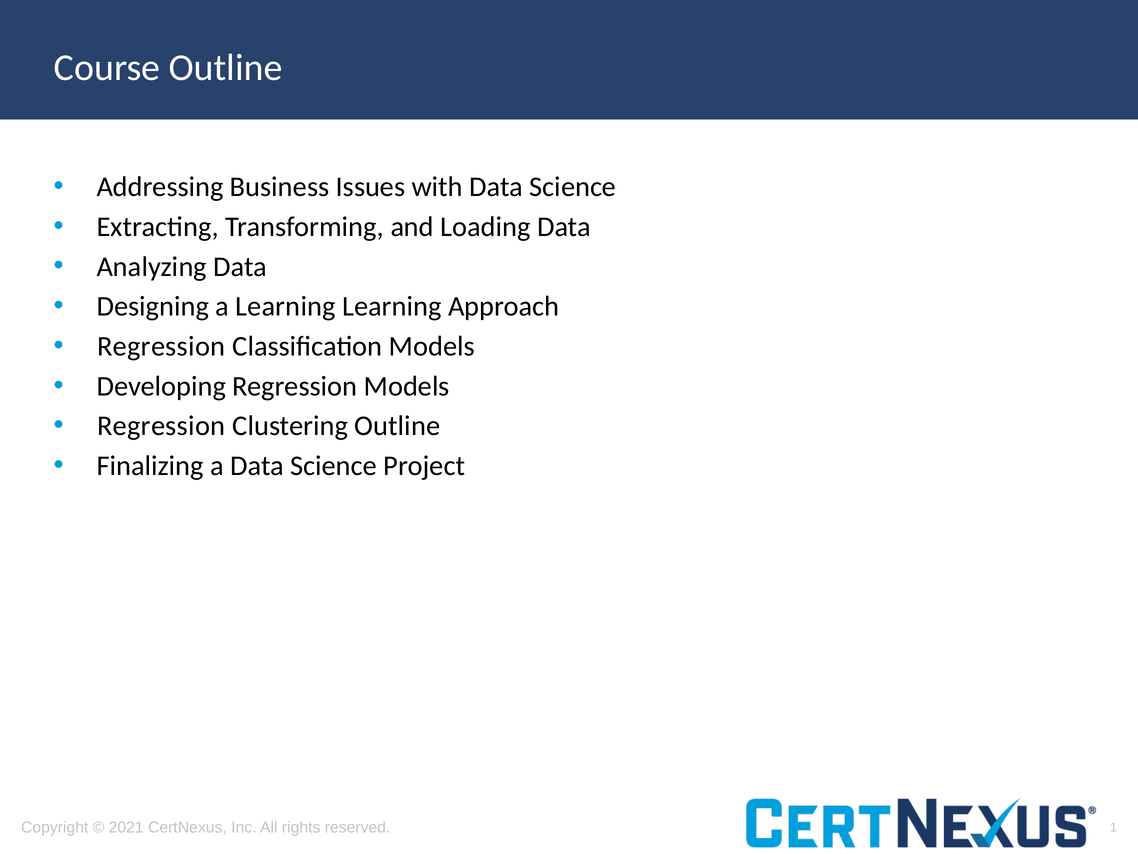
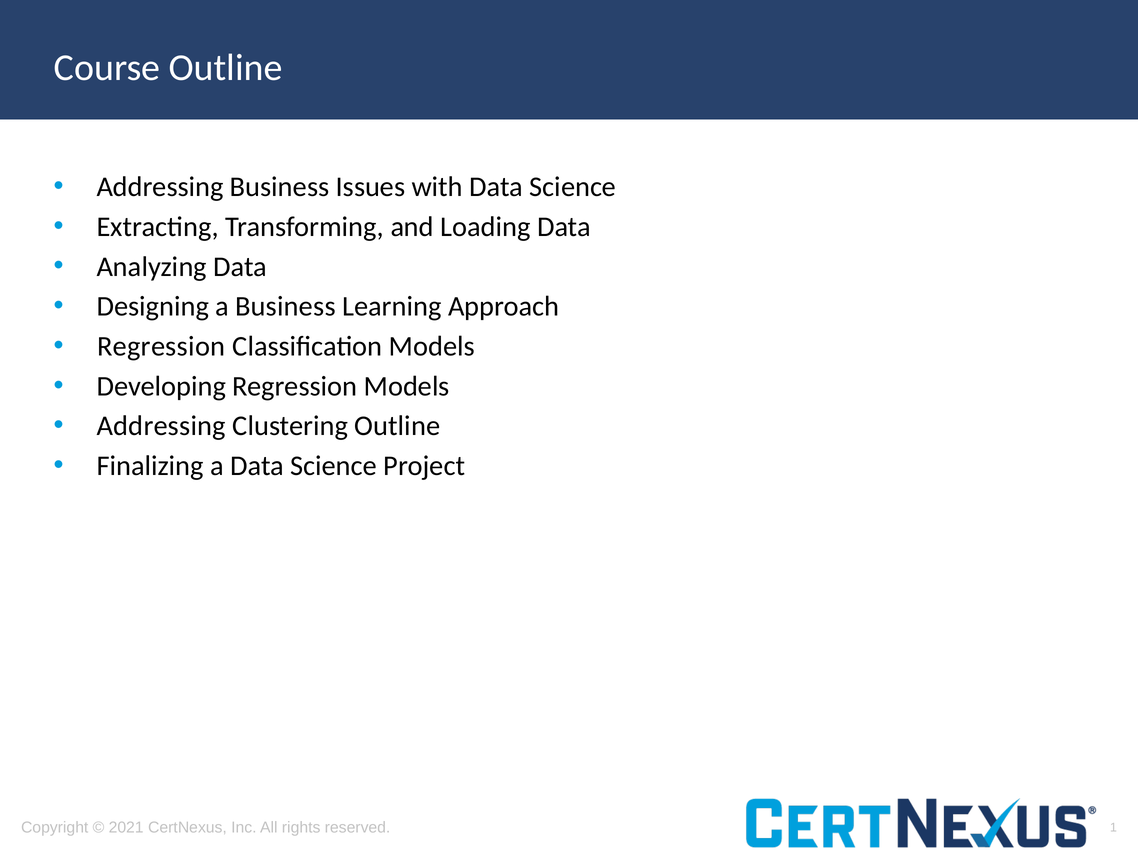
a Learning: Learning -> Business
Regression at (161, 426): Regression -> Addressing
